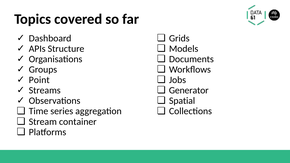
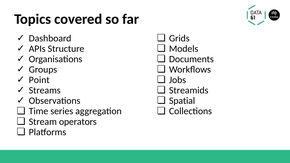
Generator: Generator -> Streamids
container: container -> operators
